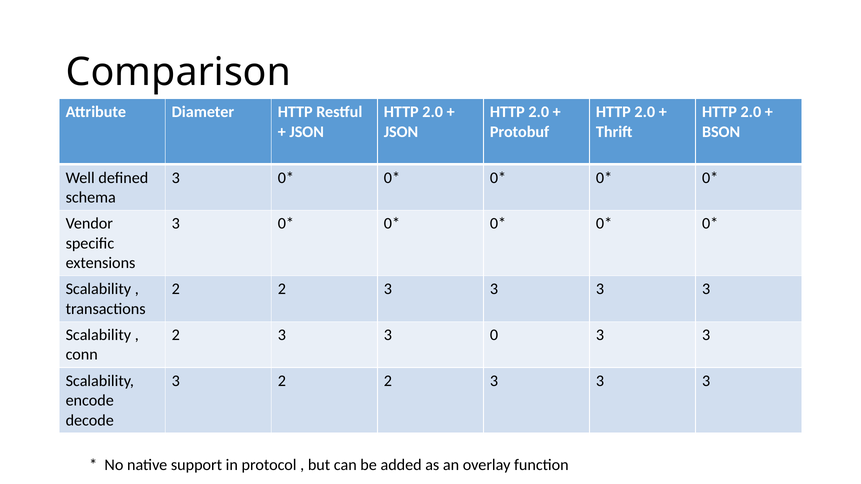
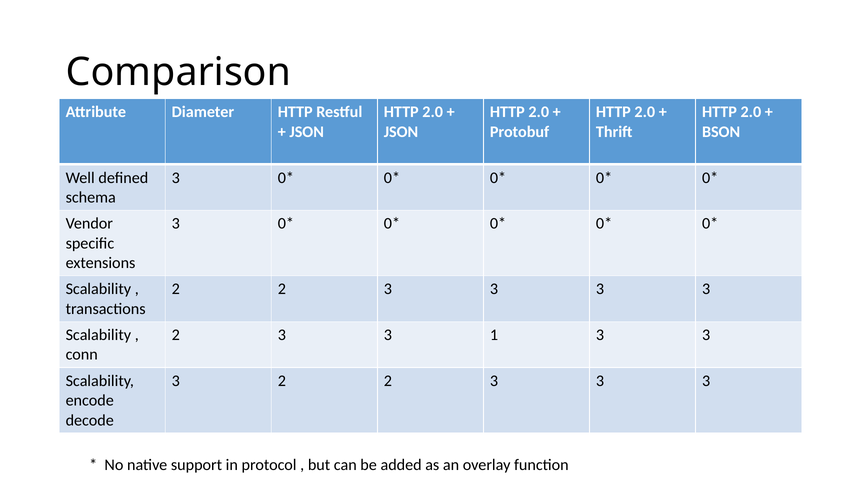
0: 0 -> 1
